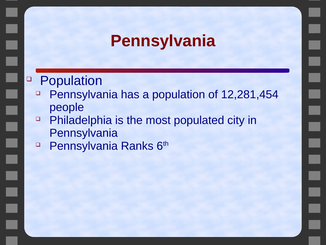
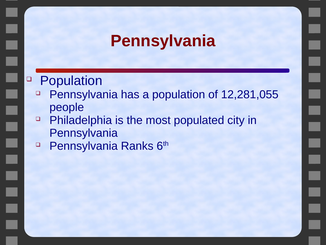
12,281,454: 12,281,454 -> 12,281,055
